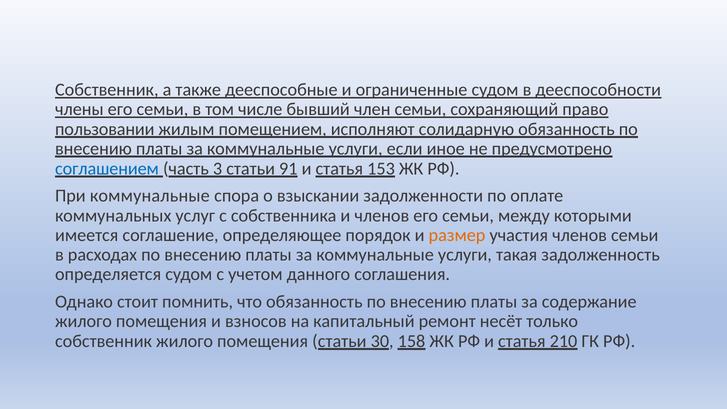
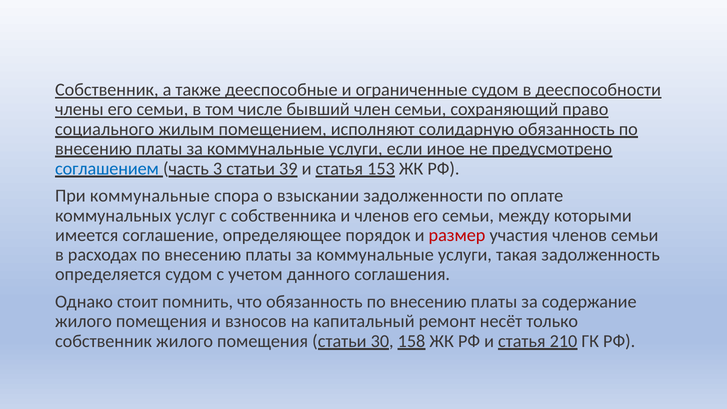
пользовании: пользовании -> социального
91: 91 -> 39
размер colour: orange -> red
